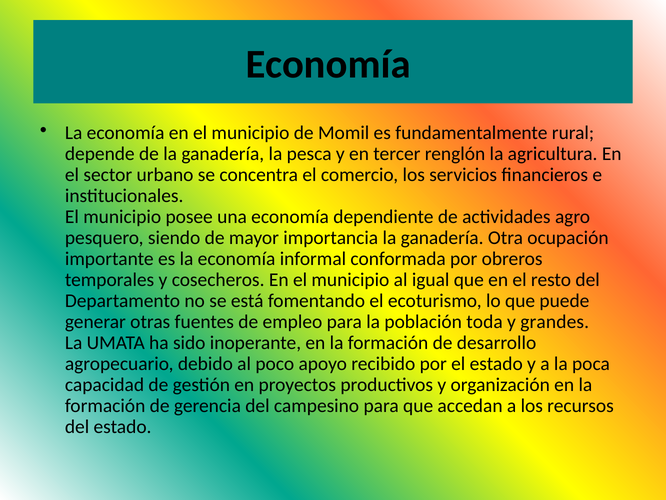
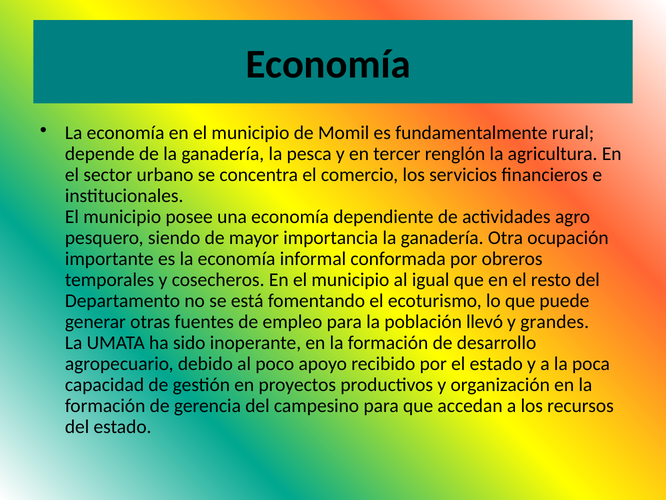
toda: toda -> llevó
